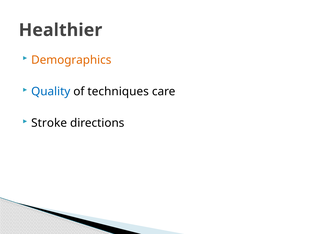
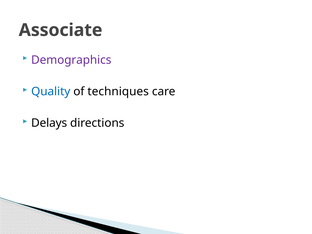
Healthier: Healthier -> Associate
Demographics colour: orange -> purple
Stroke: Stroke -> Delays
